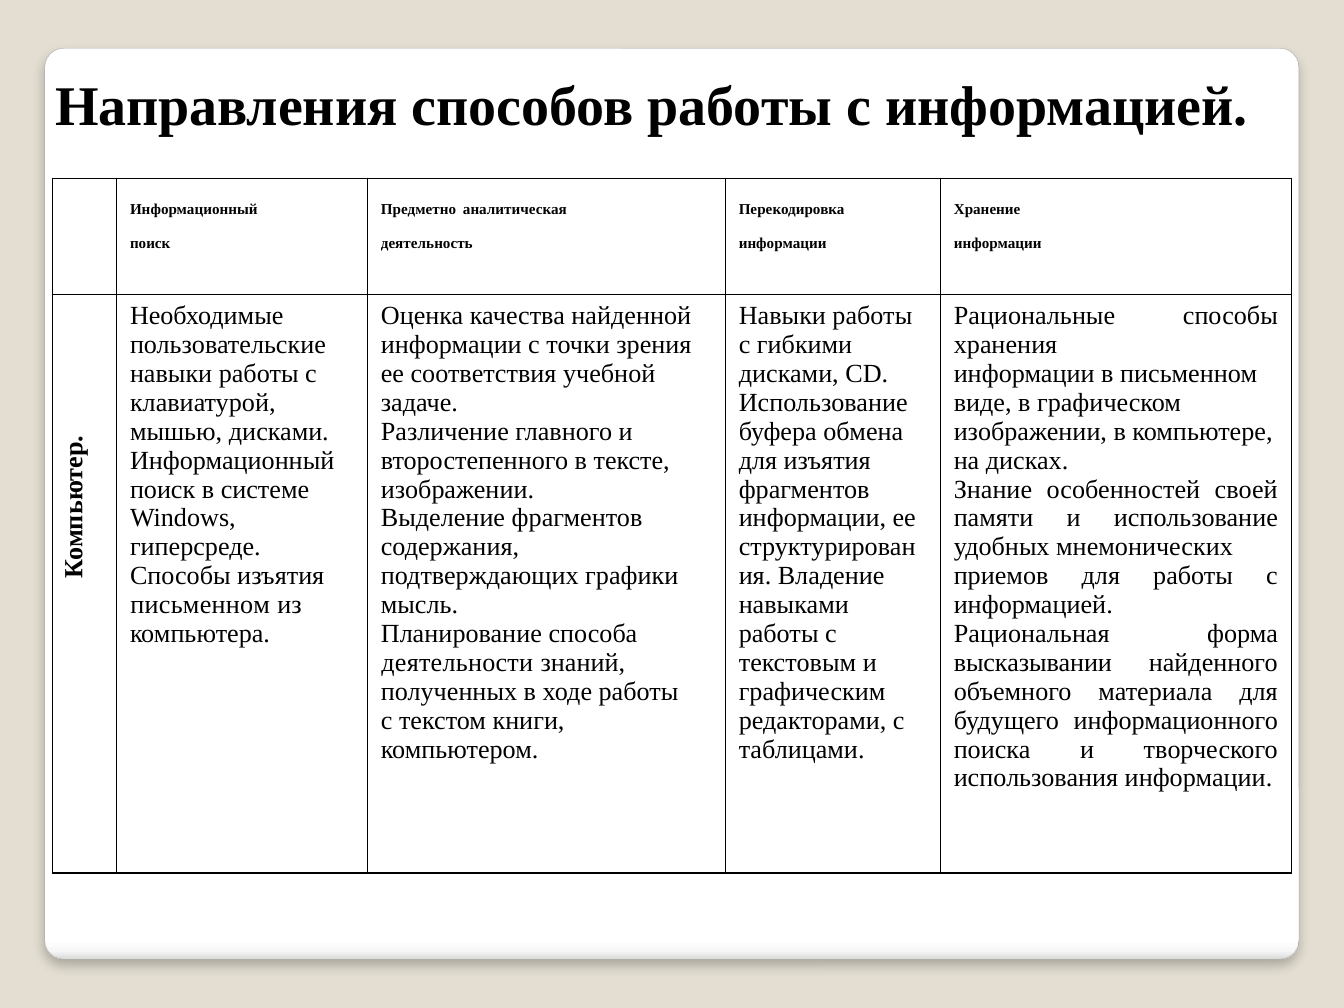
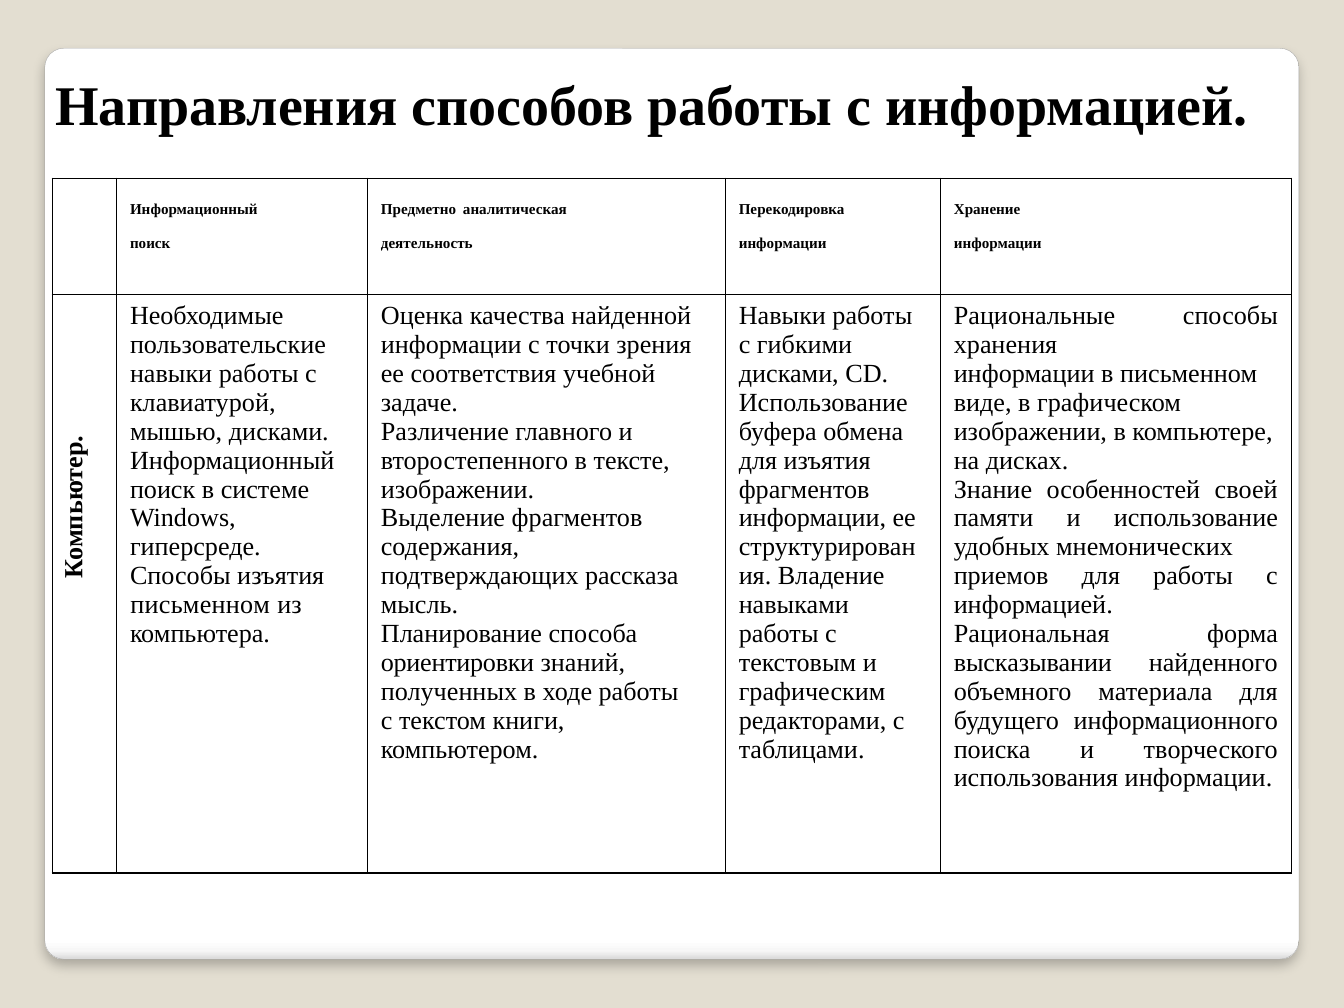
графики: графики -> рассказа
деятельности: деятельности -> ориентировки
